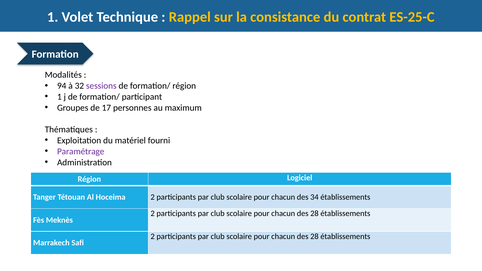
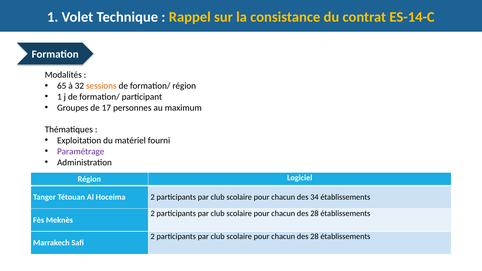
ES-25-C: ES-25-C -> ES-14-C
94: 94 -> 65
sessions colour: purple -> orange
